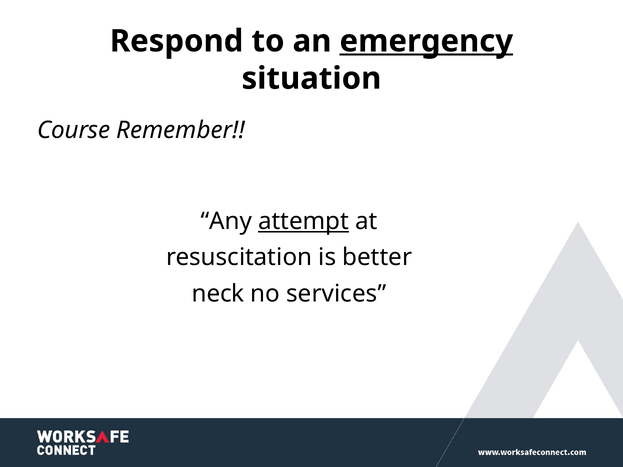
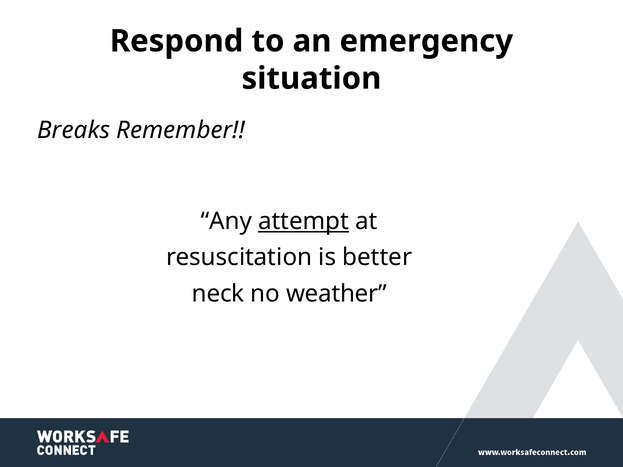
emergency underline: present -> none
Course: Course -> Breaks
services: services -> weather
